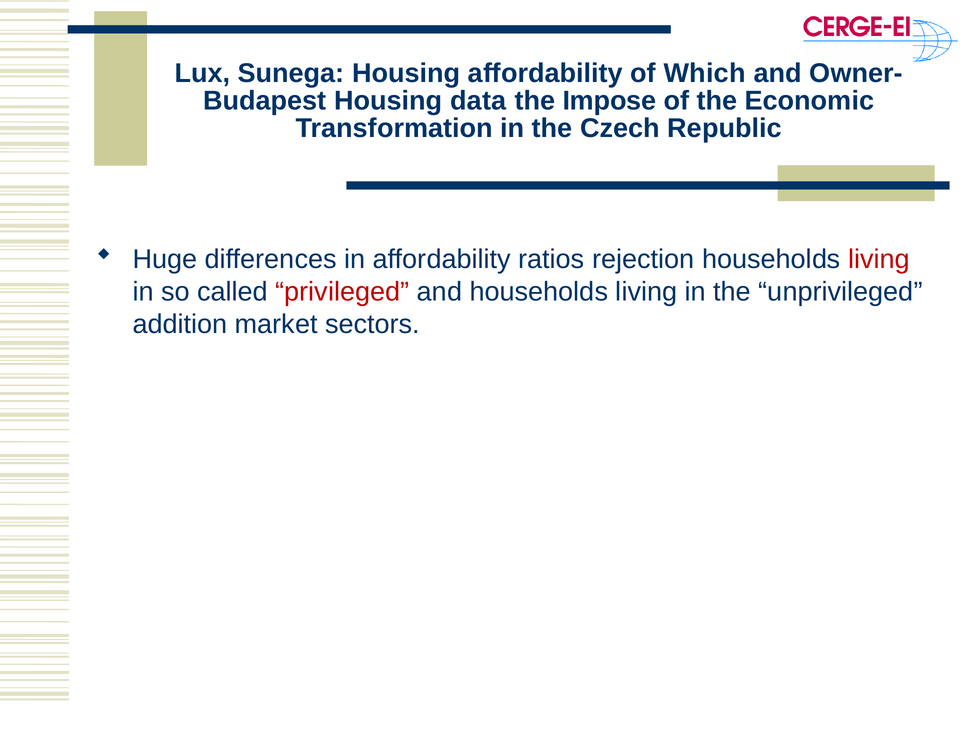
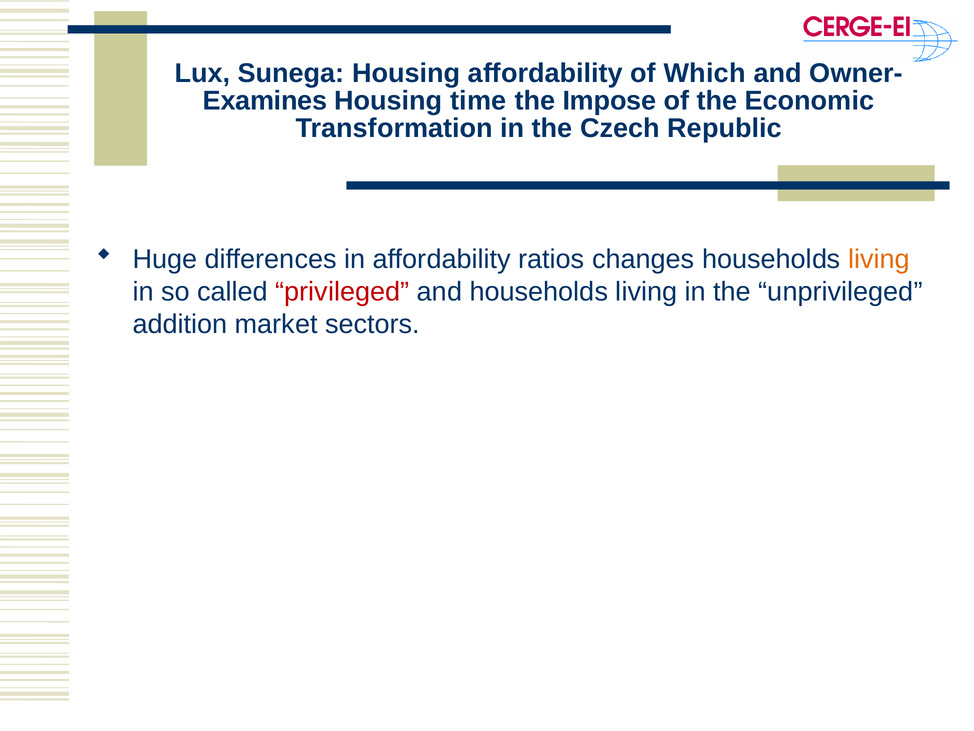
Budapest: Budapest -> Examines
data: data -> time
rejection: rejection -> changes
living at (879, 259) colour: red -> orange
